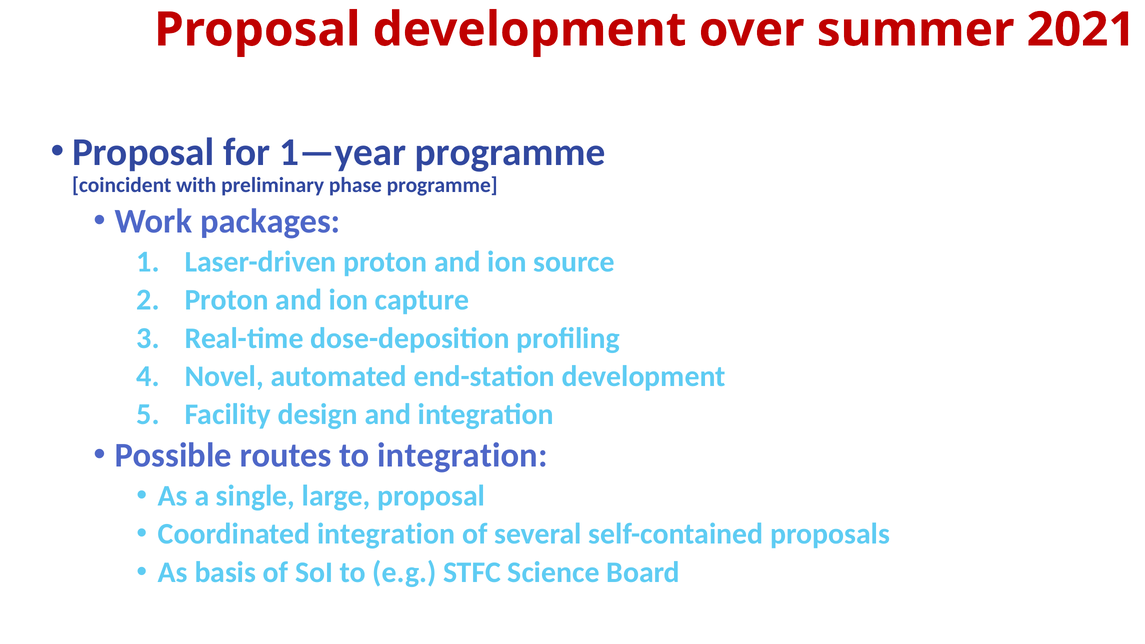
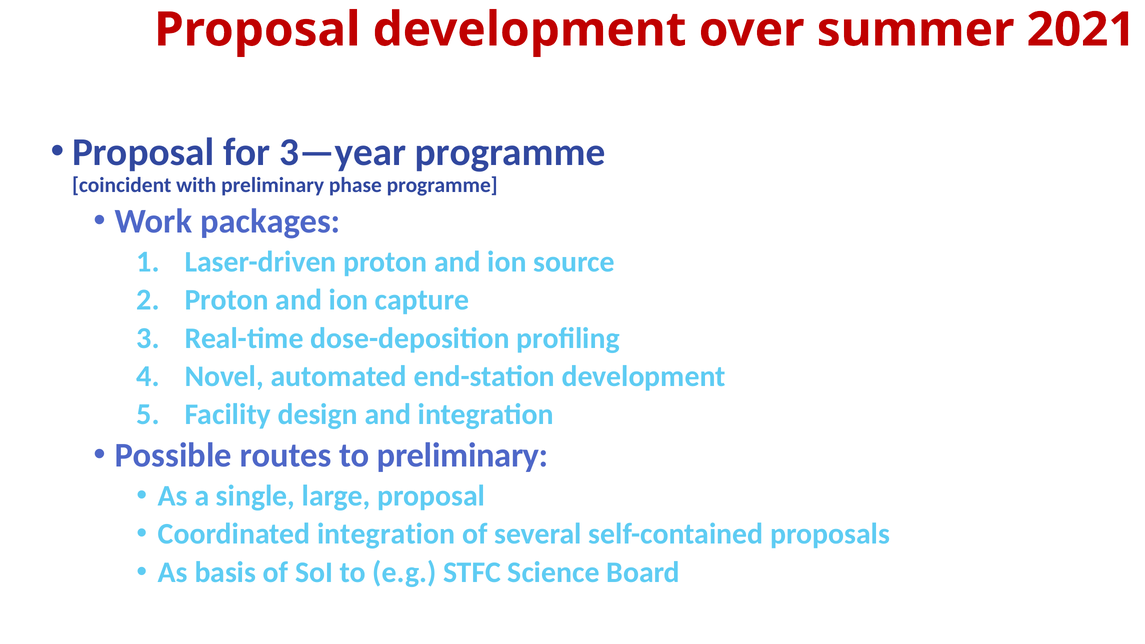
1—year: 1—year -> 3—year
to integration: integration -> preliminary
